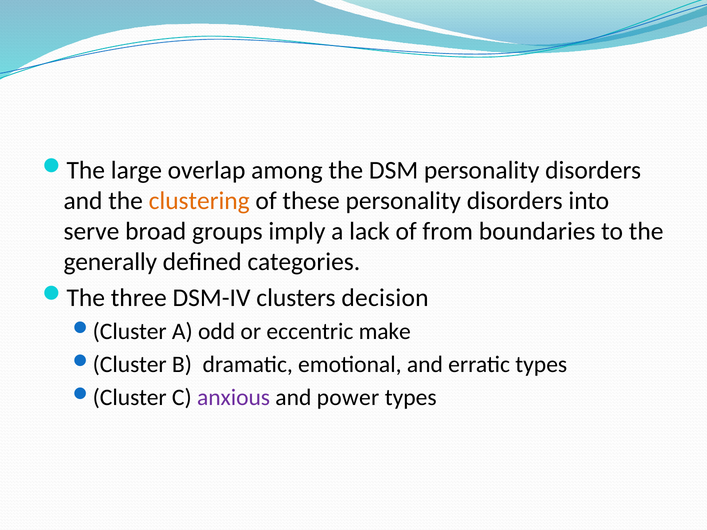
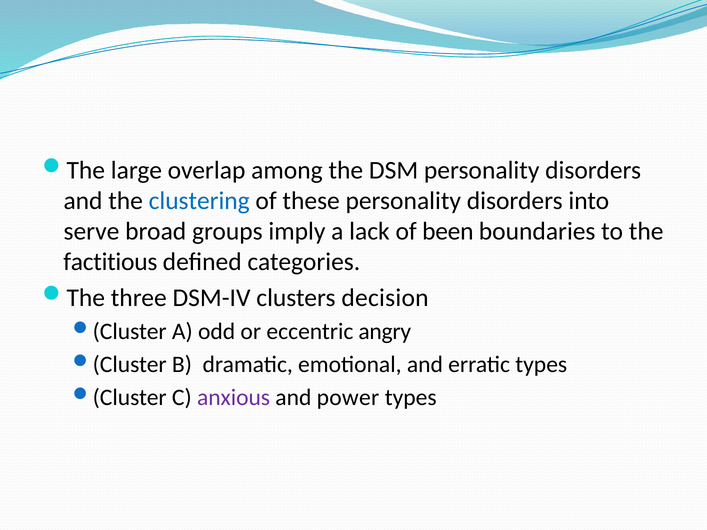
clustering colour: orange -> blue
from: from -> been
generally: generally -> factitious
make: make -> angry
